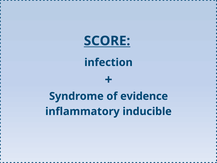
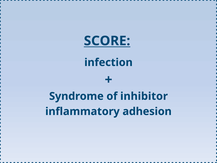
evidence: evidence -> inhibitor
inducible: inducible -> adhesion
